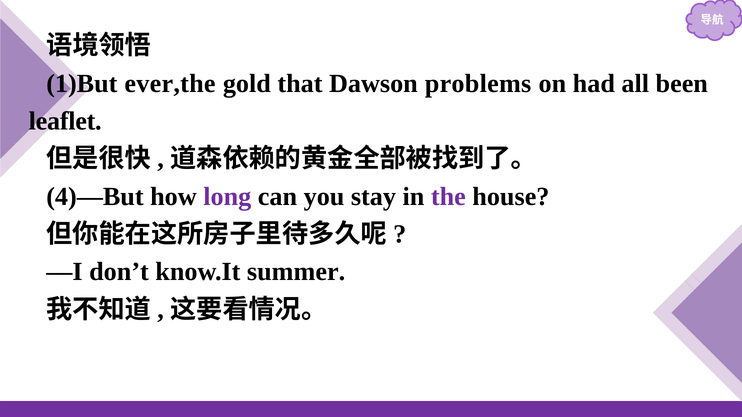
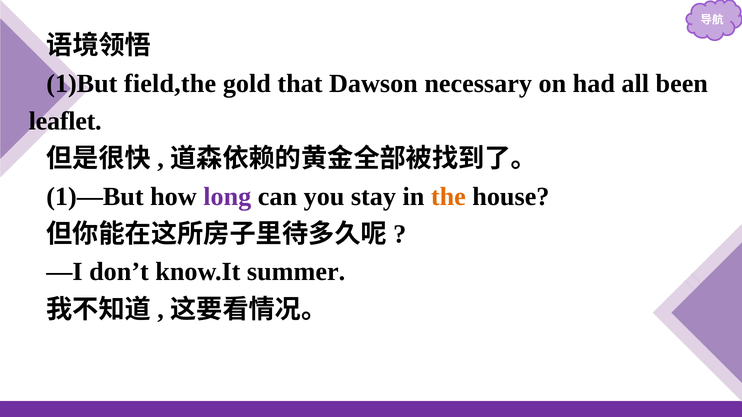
ever,the: ever,the -> field,the
problems: problems -> necessary
4)—But: 4)—But -> 1)—But
the colour: purple -> orange
